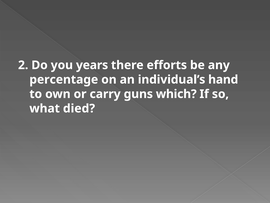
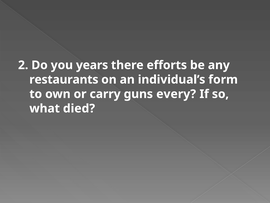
percentage: percentage -> restaurants
hand: hand -> form
which: which -> every
